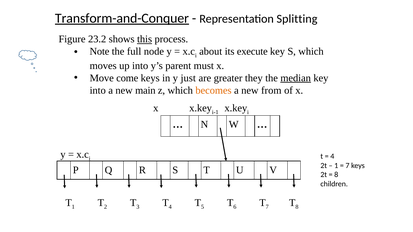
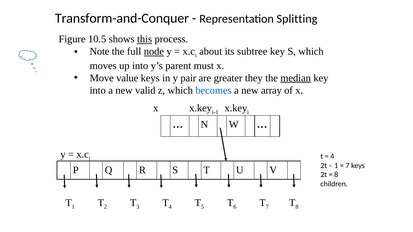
Transform-and-Conquer underline: present -> none
23.2: 23.2 -> 10.5
node underline: none -> present
execute: execute -> subtree
come: come -> value
just: just -> pair
main: main -> valid
becomes colour: orange -> blue
from: from -> array
